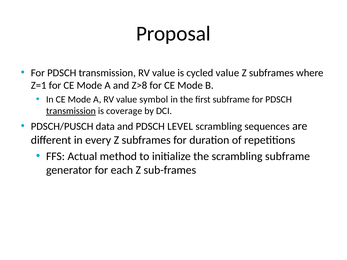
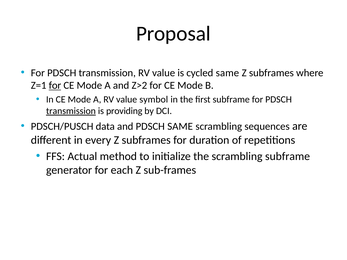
cycled value: value -> same
for at (55, 86) underline: none -> present
Z>8: Z>8 -> Z>2
coverage: coverage -> providing
PDSCH LEVEL: LEVEL -> SAME
